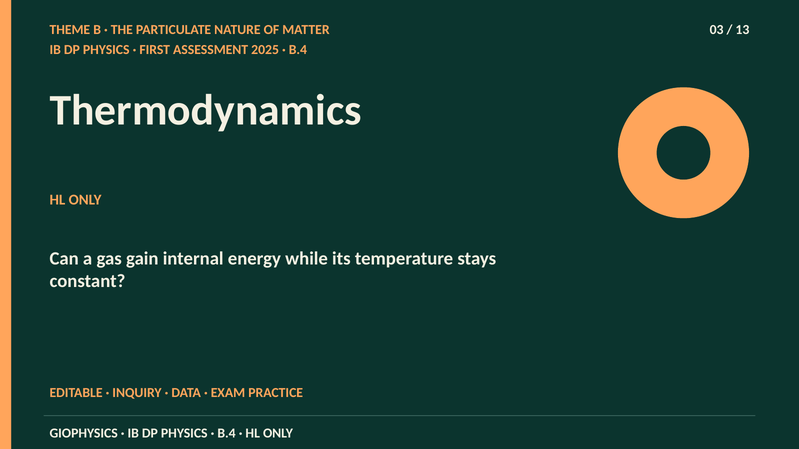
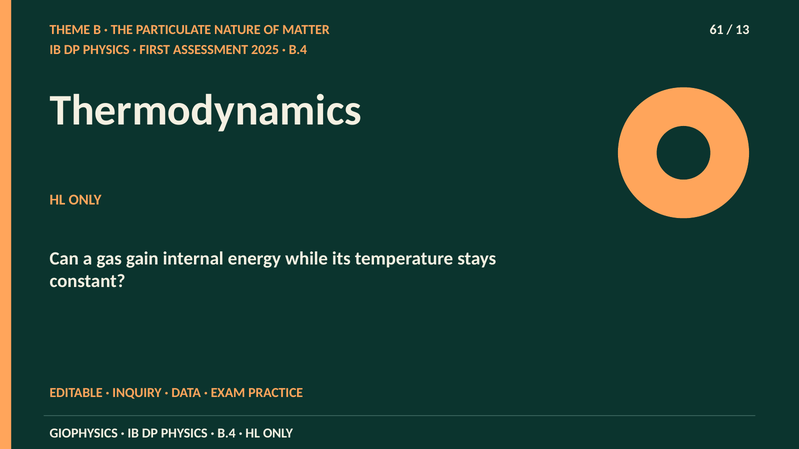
03: 03 -> 61
